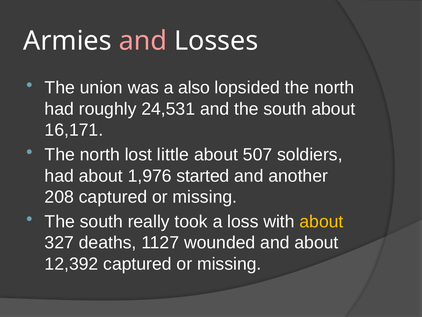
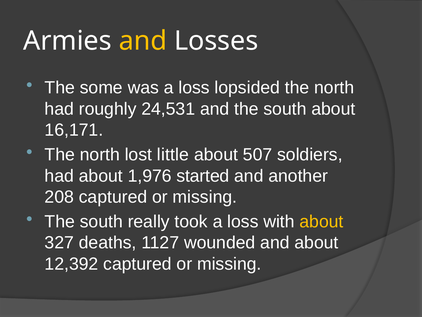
and at (143, 41) colour: pink -> yellow
union: union -> some
was a also: also -> loss
